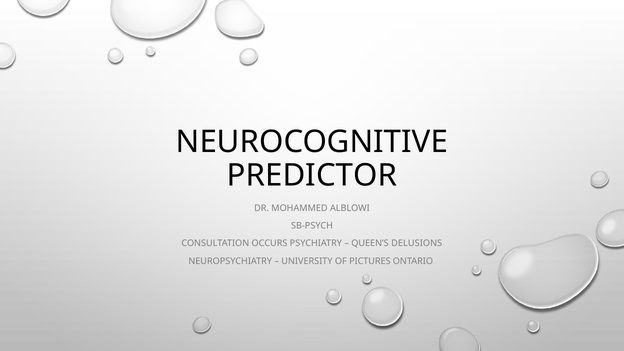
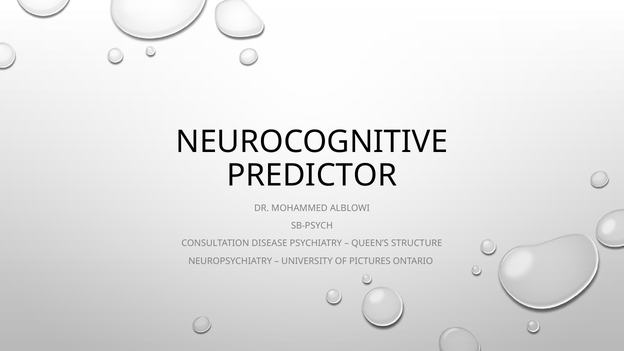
OCCURS: OCCURS -> DISEASE
DELUSIONS: DELUSIONS -> STRUCTURE
